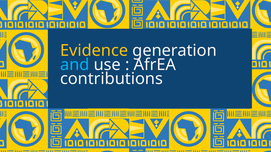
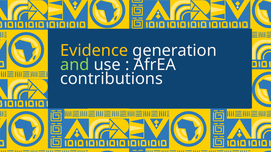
and colour: light blue -> light green
